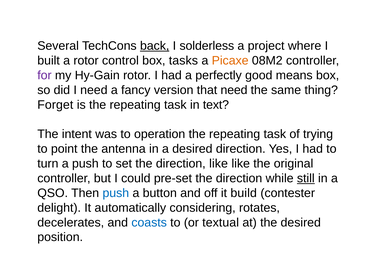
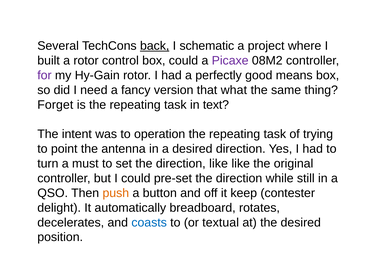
solderless: solderless -> schematic
box tasks: tasks -> could
Picaxe colour: orange -> purple
that need: need -> what
a push: push -> must
still underline: present -> none
push at (116, 193) colour: blue -> orange
build: build -> keep
considering: considering -> breadboard
